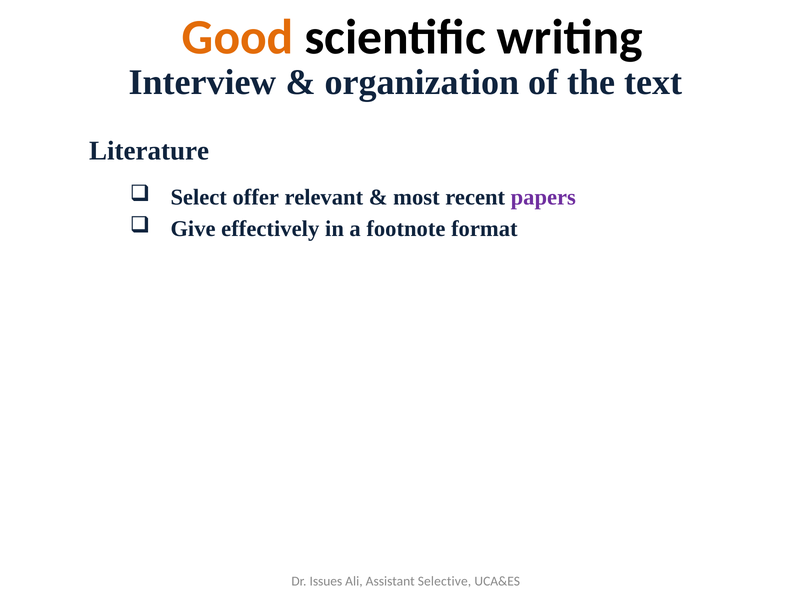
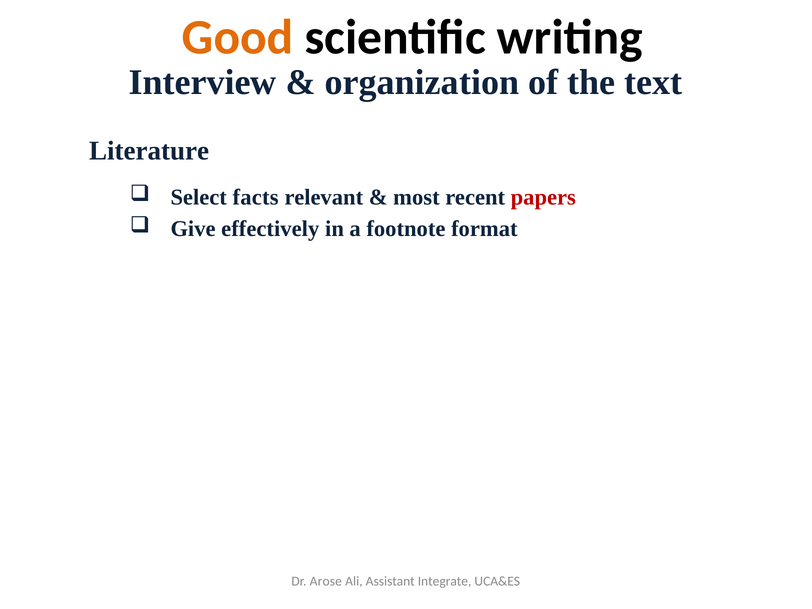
offer: offer -> facts
papers colour: purple -> red
Issues: Issues -> Arose
Selective: Selective -> Integrate
